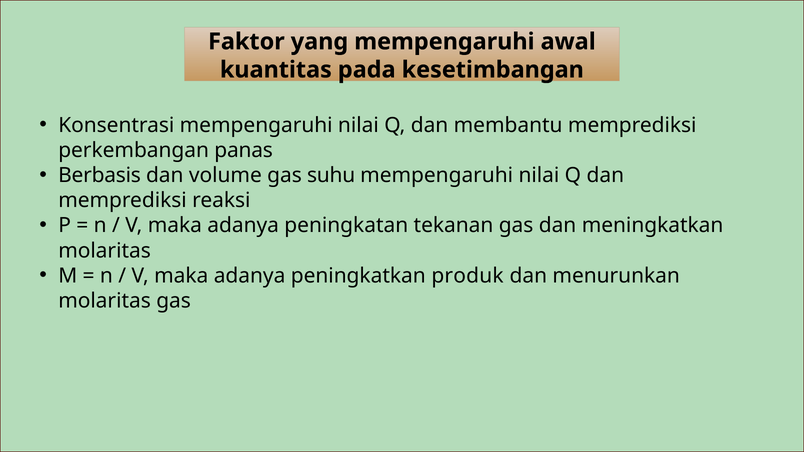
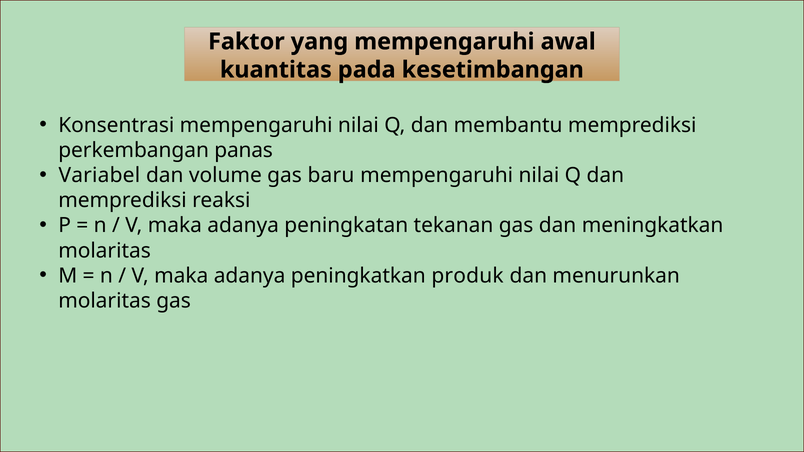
Berbasis: Berbasis -> Variabel
suhu: suhu -> baru
